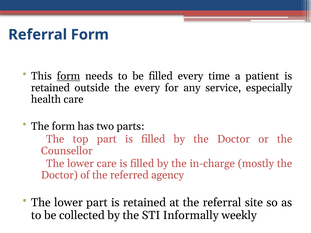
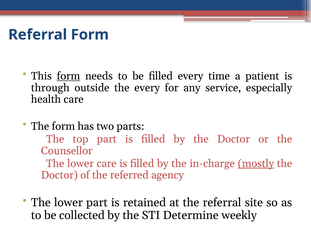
retained at (50, 88): retained -> through
mostly underline: none -> present
Informally: Informally -> Determine
